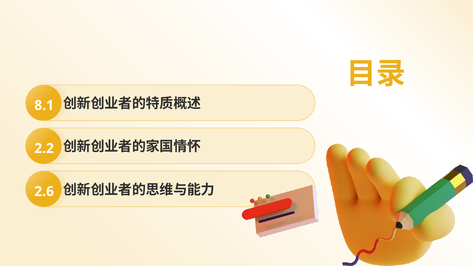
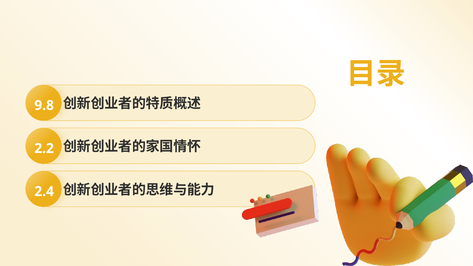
8.1: 8.1 -> 9.8
2.6: 2.6 -> 2.4
